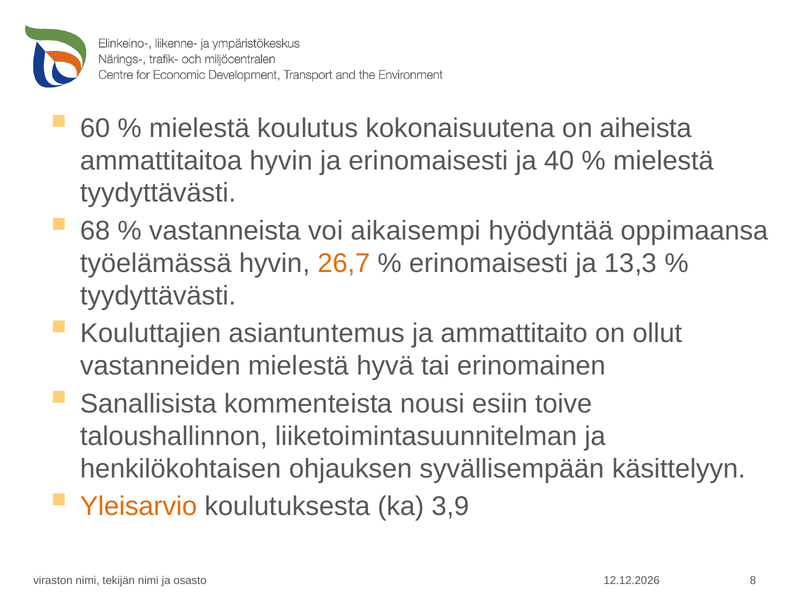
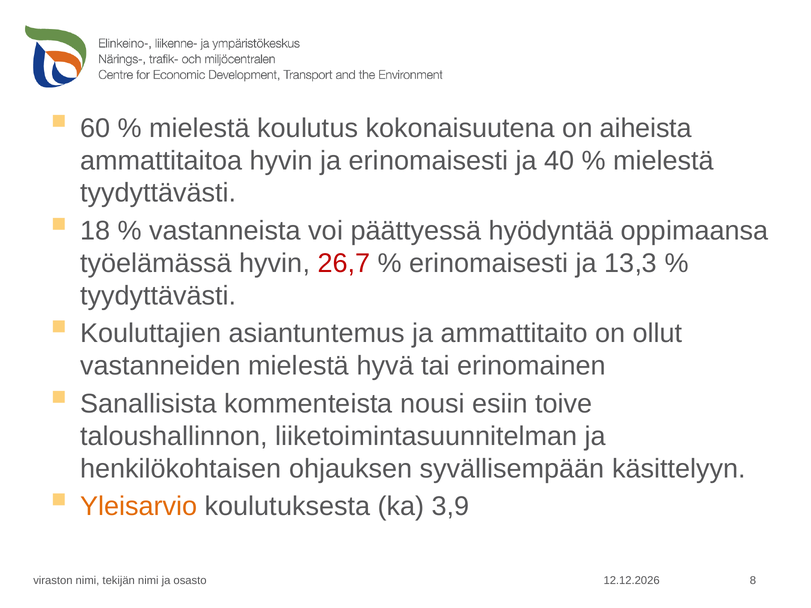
68: 68 -> 18
aikaisempi: aikaisempi -> päättyessä
26,7 colour: orange -> red
